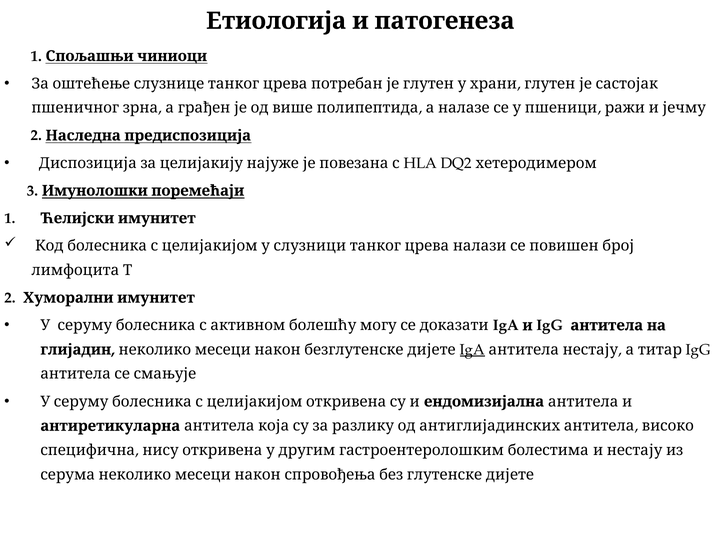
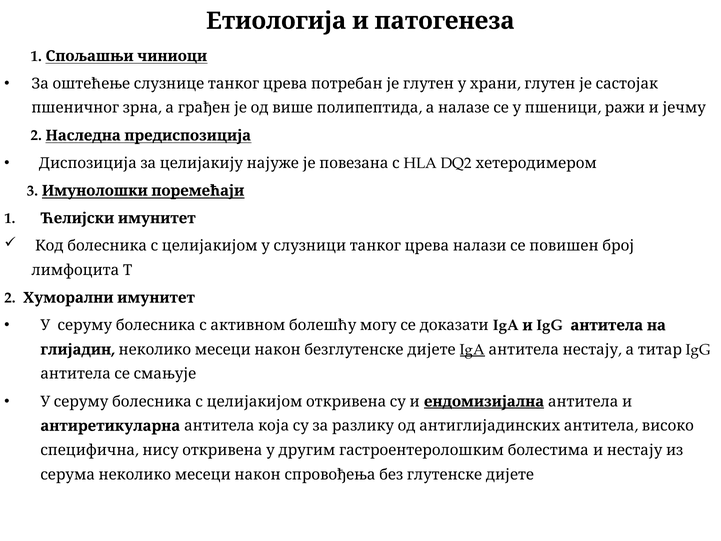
ендомизијална underline: none -> present
